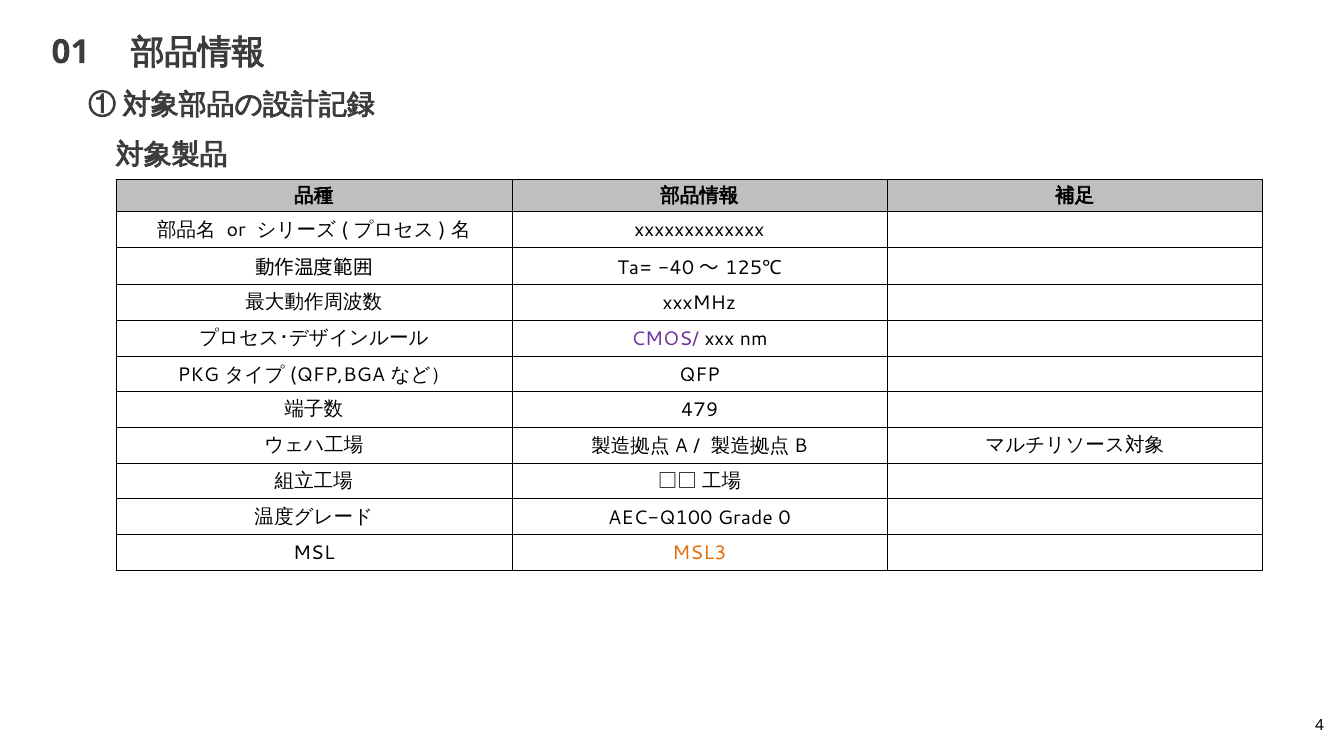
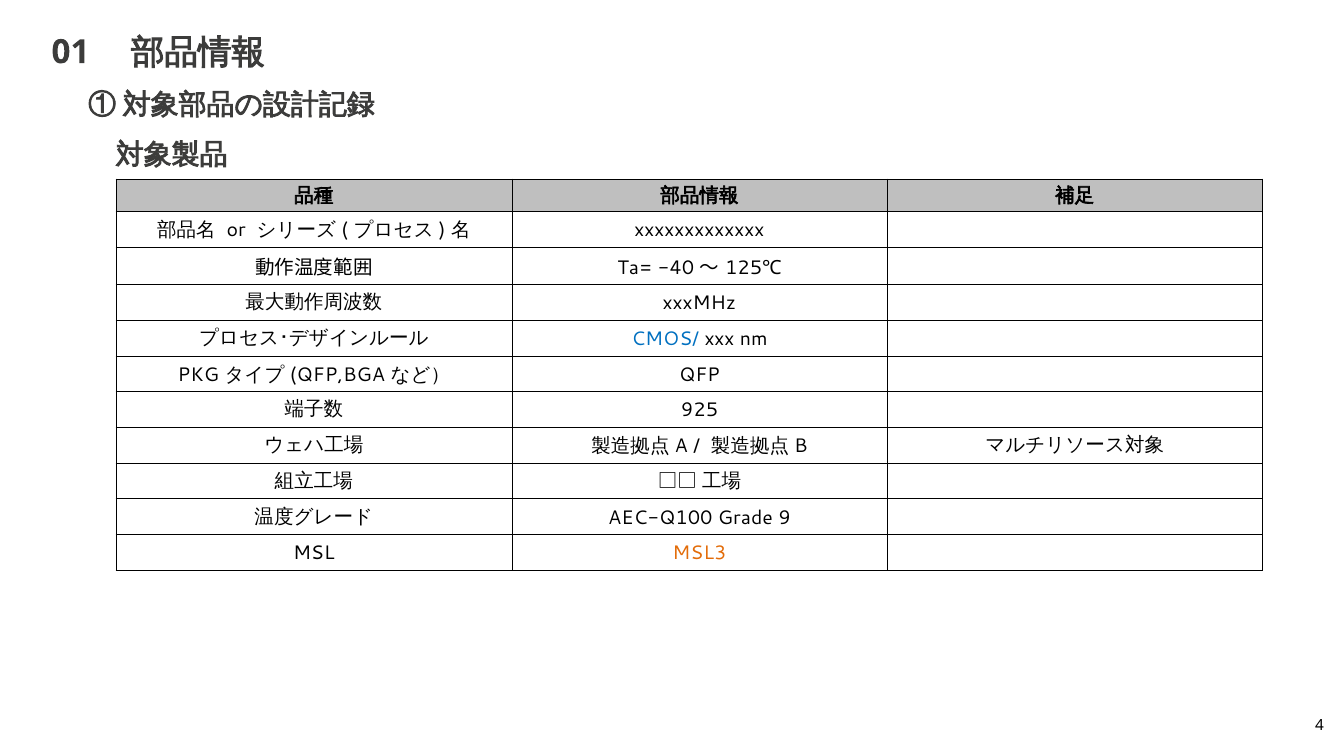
CMOS/ colour: purple -> blue
479: 479 -> 925
0: 0 -> 9
